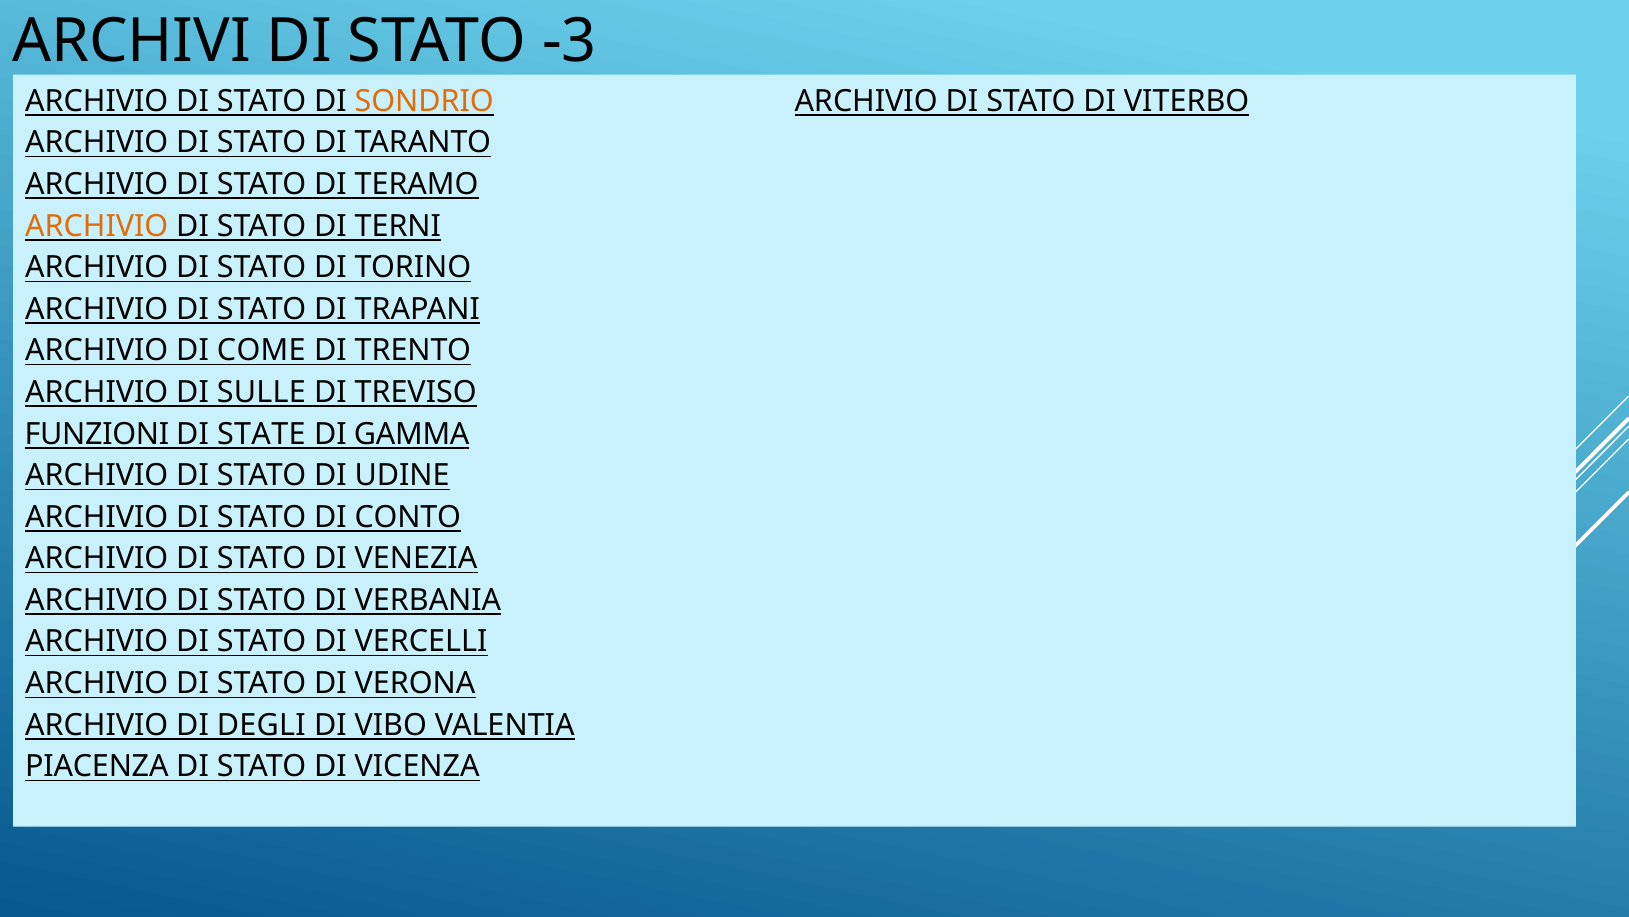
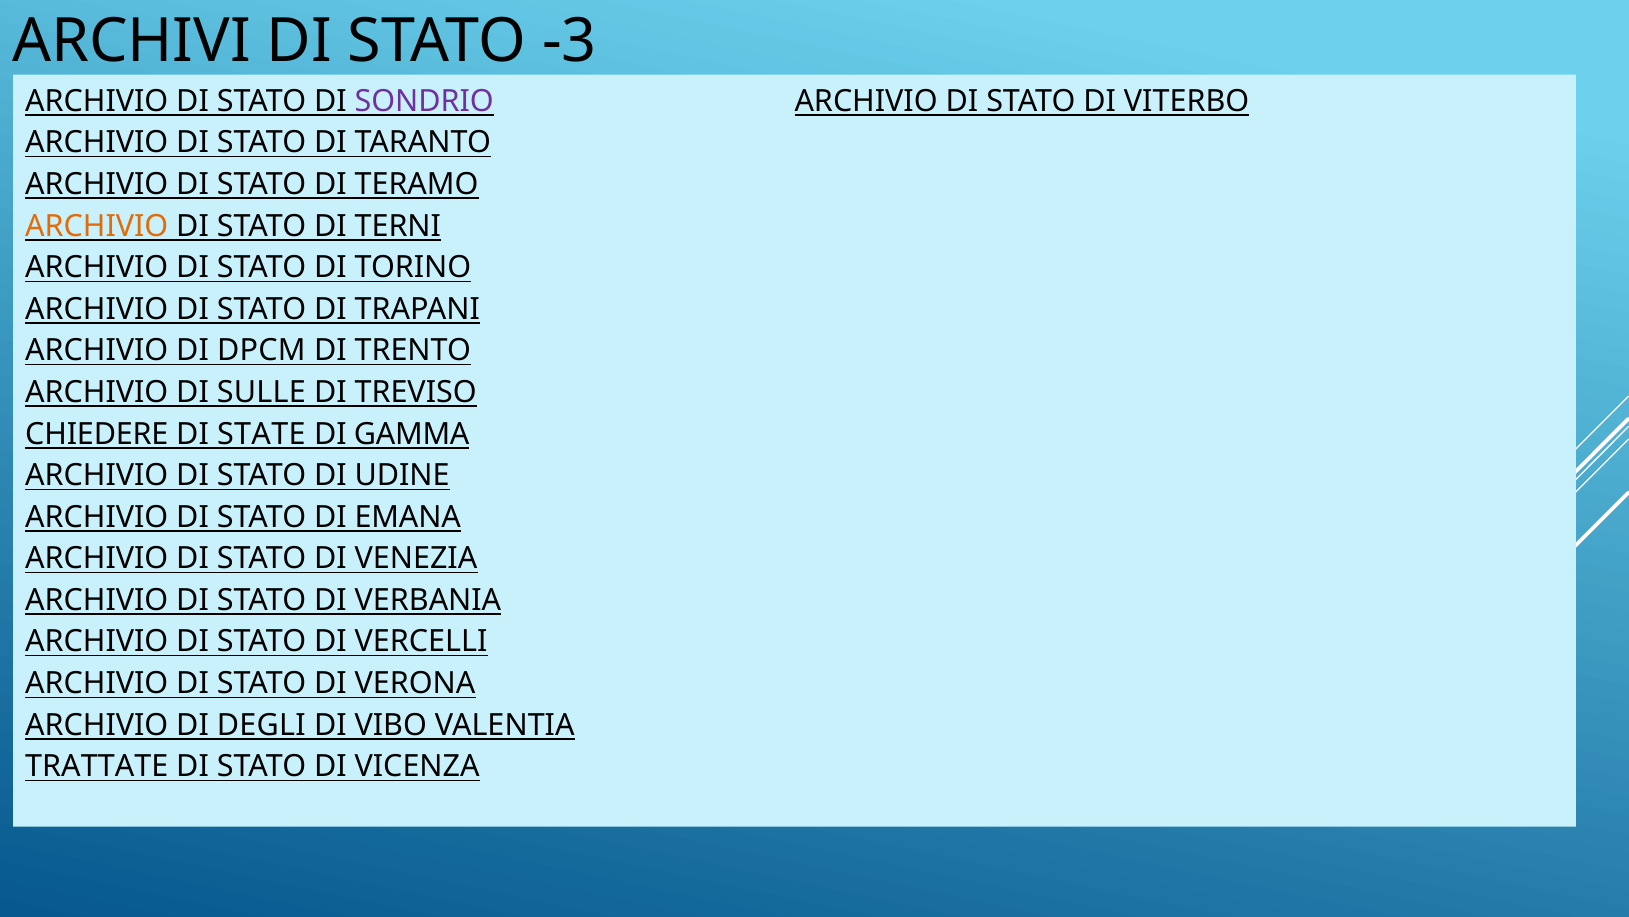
SONDRIO colour: orange -> purple
COME: COME -> DPCM
FUNZIONI: FUNZIONI -> CHIEDERE
CONTO: CONTO -> EMANA
PIACENZA: PIACENZA -> TRATTATE
